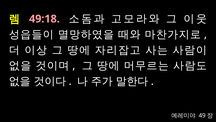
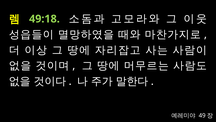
49:18 colour: pink -> light green
